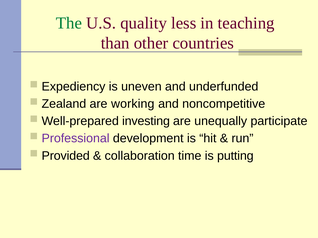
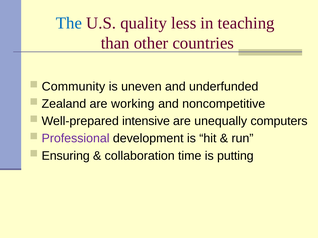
The colour: green -> blue
Expediency: Expediency -> Community
investing: investing -> intensive
participate: participate -> computers
Provided: Provided -> Ensuring
